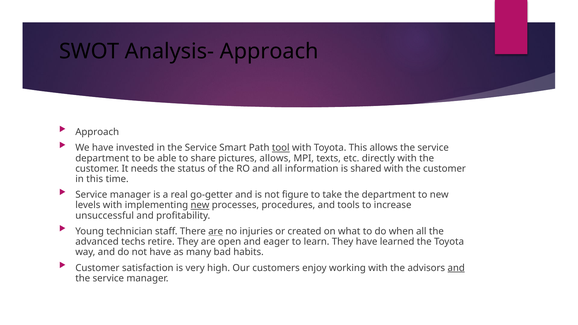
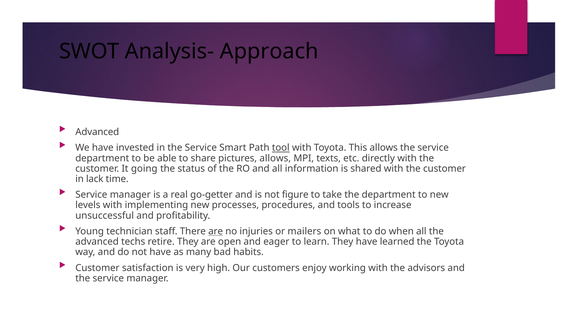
Approach at (97, 132): Approach -> Advanced
needs: needs -> going
in this: this -> lack
new at (200, 205) underline: present -> none
created: created -> mailers
and at (456, 268) underline: present -> none
